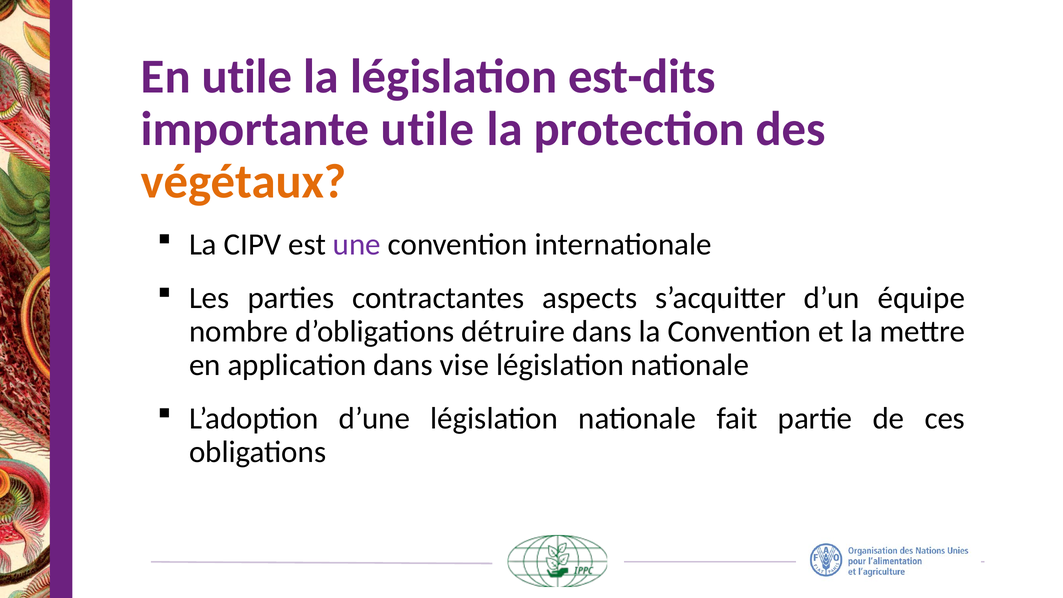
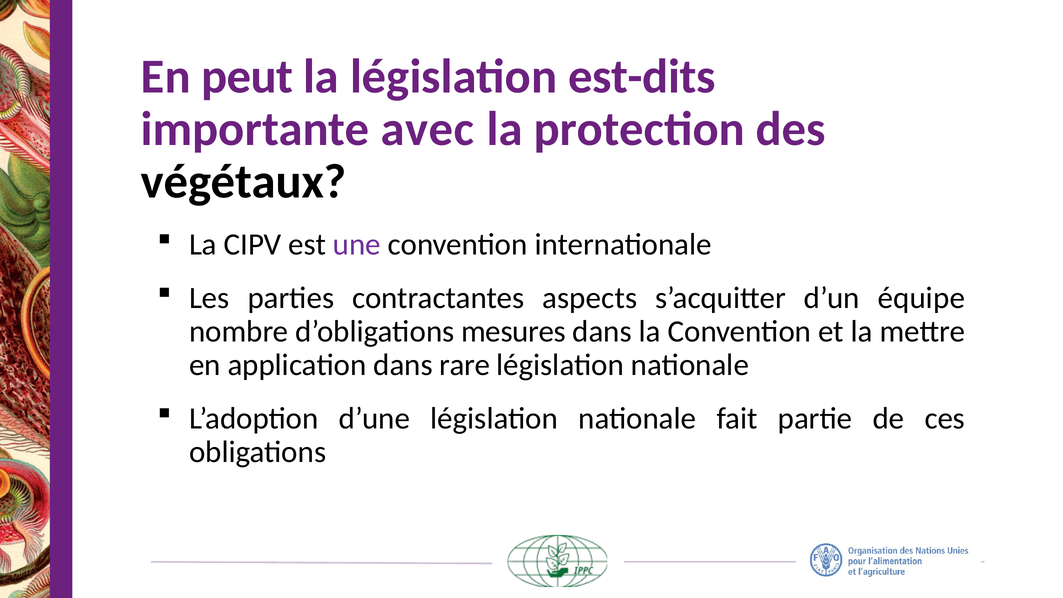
En utile: utile -> peut
importante utile: utile -> avec
végétaux colour: orange -> black
détruire: détruire -> mesures
vise: vise -> rare
